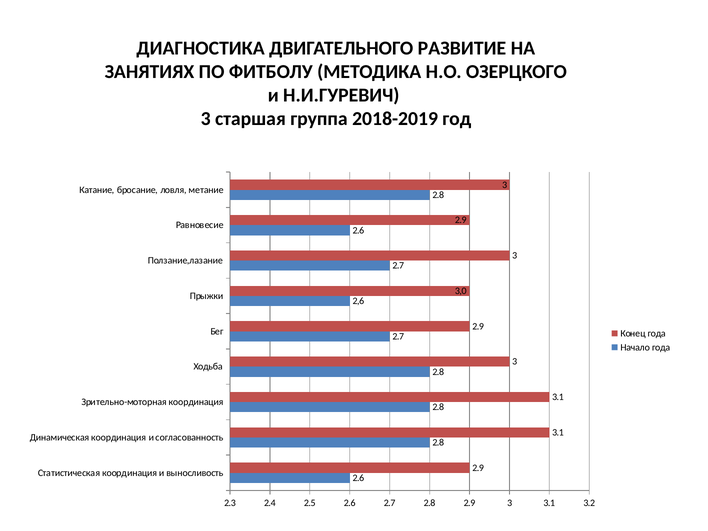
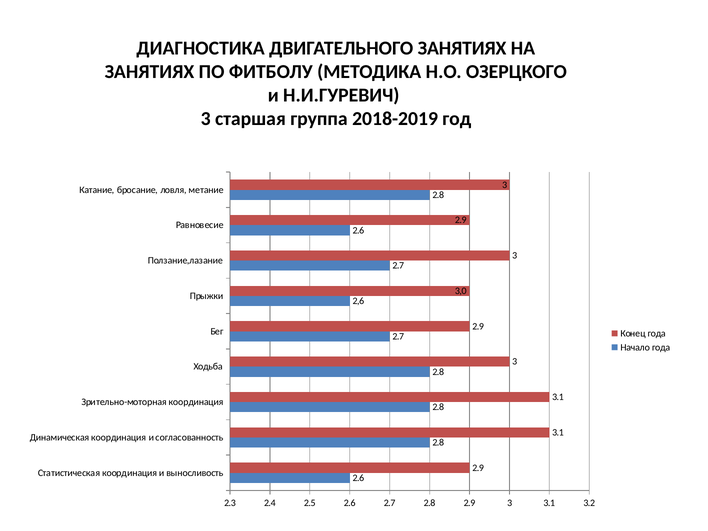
ДВИГАТЕЛЬНОГО РАЗВИТИЕ: РАЗВИТИЕ -> ЗАНЯТИЯХ
